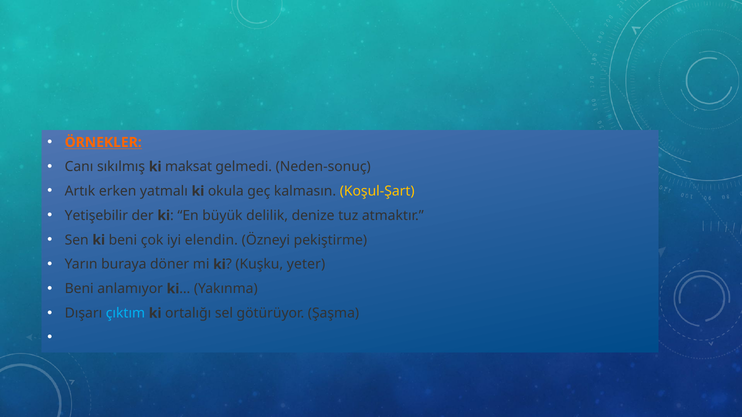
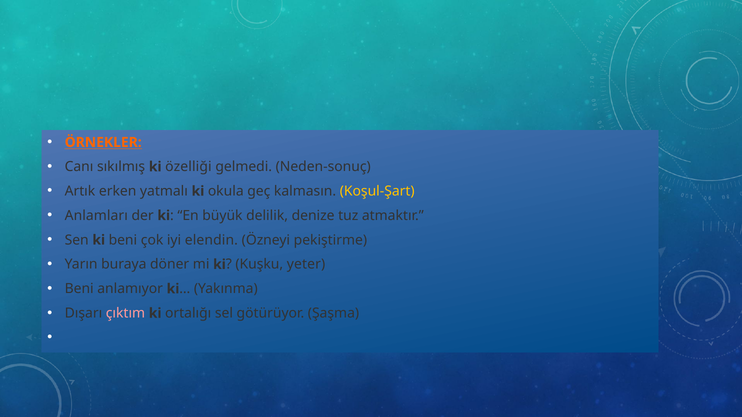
maksat: maksat -> özelliği
Yetişebilir: Yetişebilir -> Anlamları
çıktım colour: light blue -> pink
